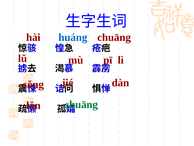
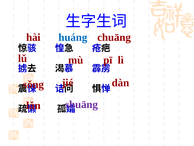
shuāng colour: green -> purple
